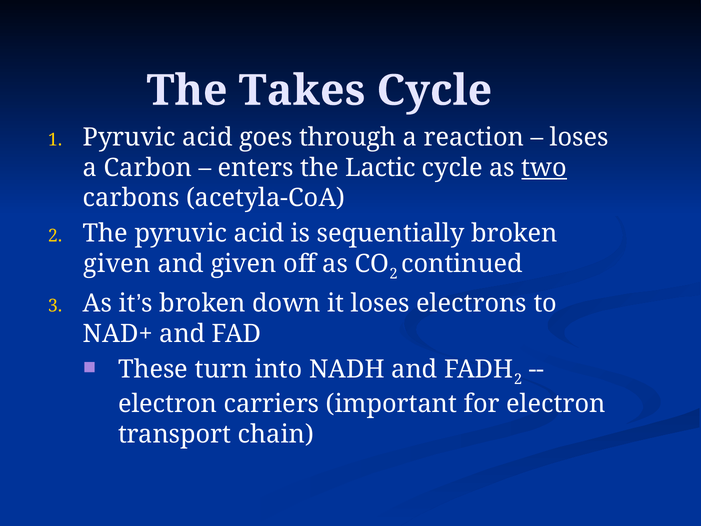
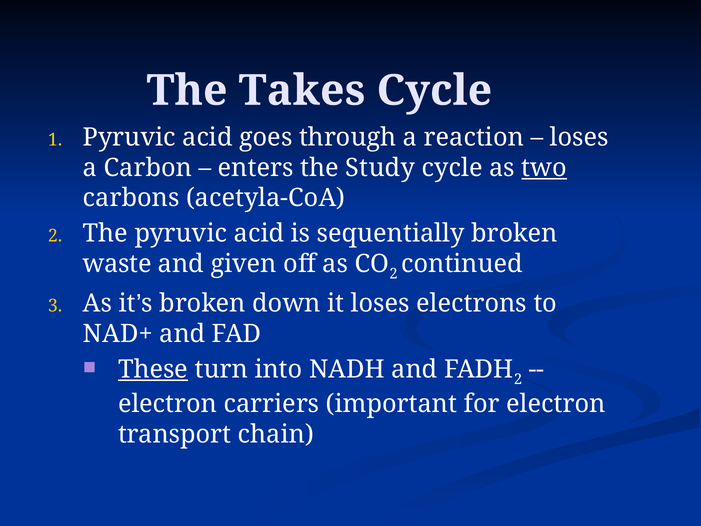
Lactic: Lactic -> Study
given at (117, 264): given -> waste
These underline: none -> present
